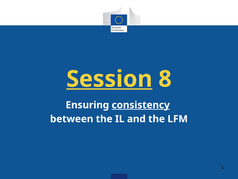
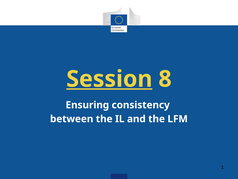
consistency underline: present -> none
